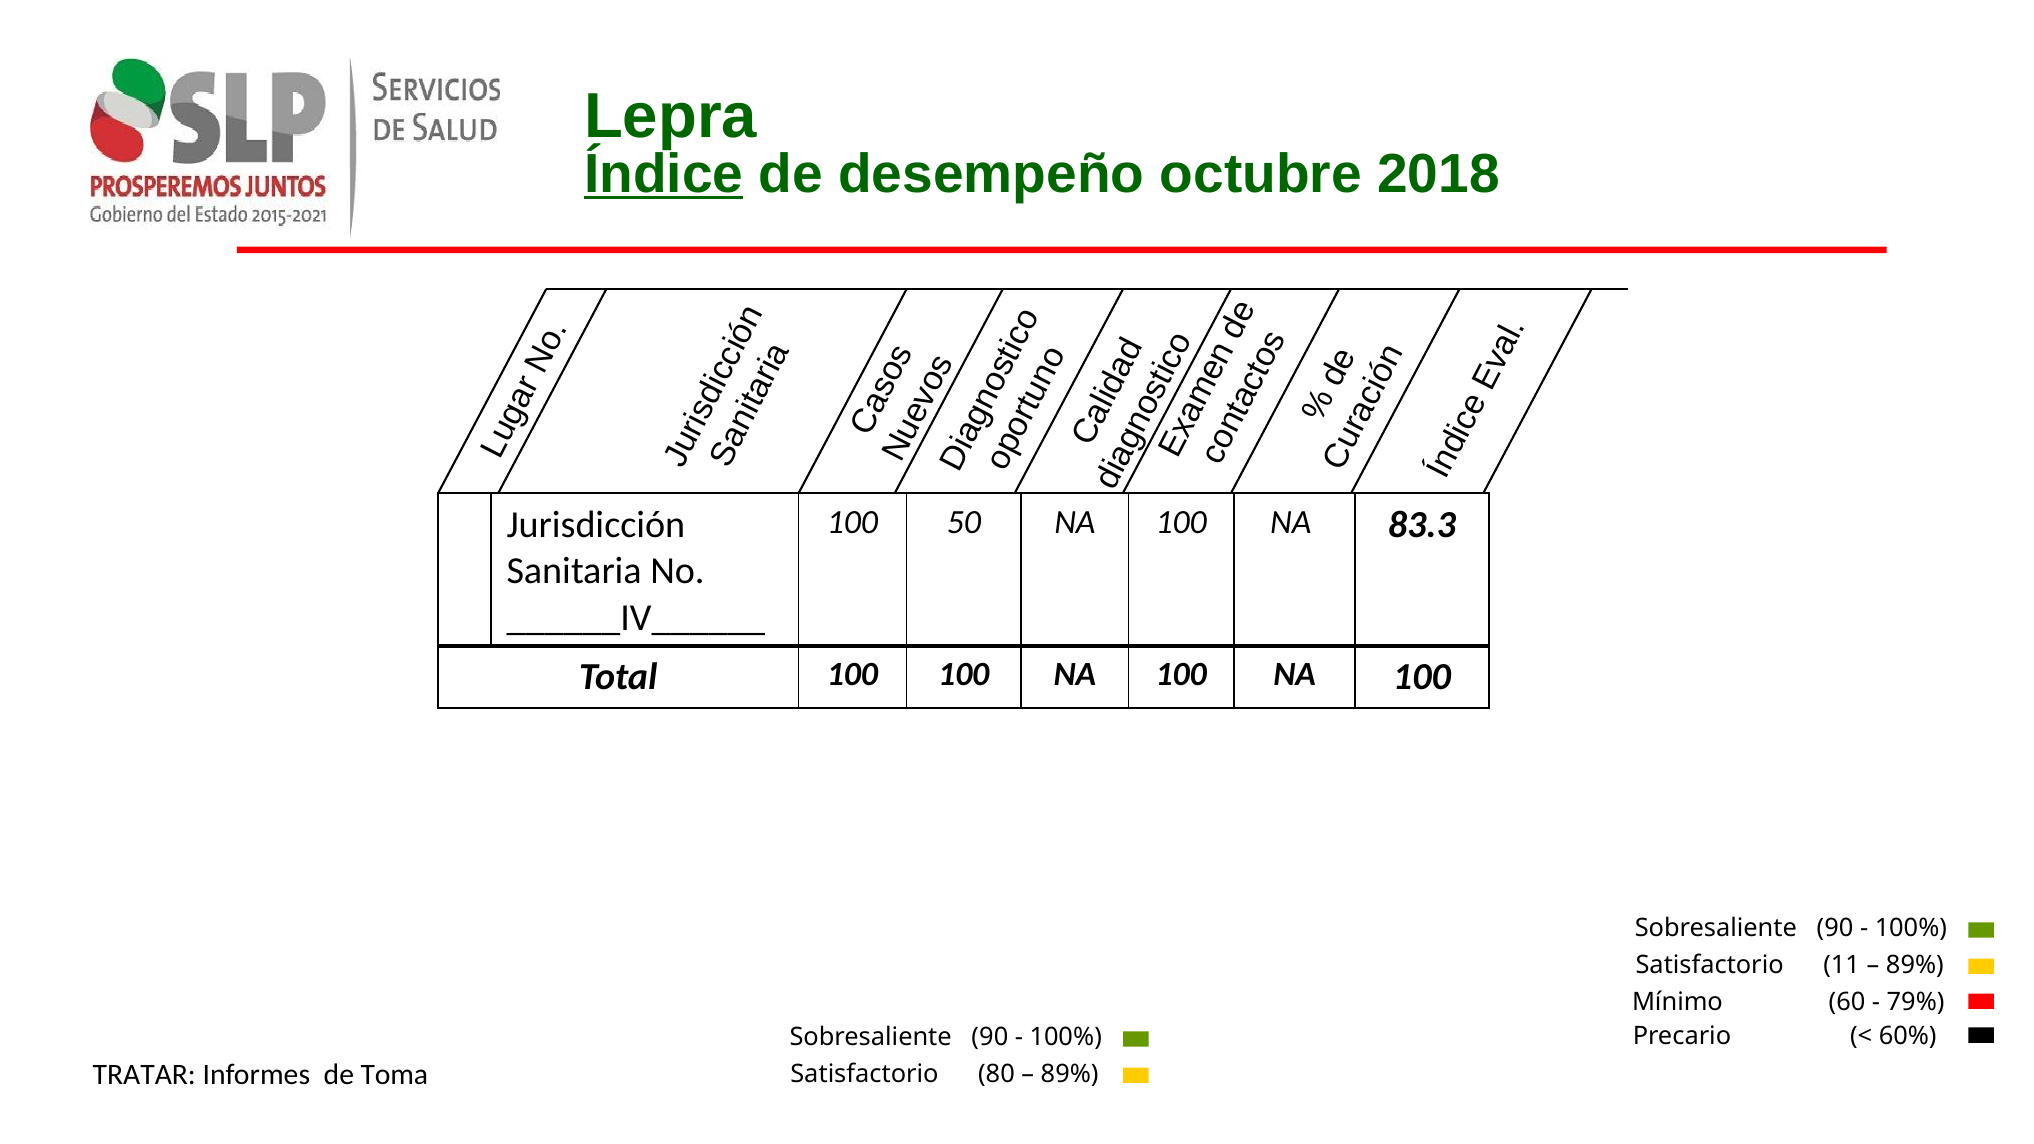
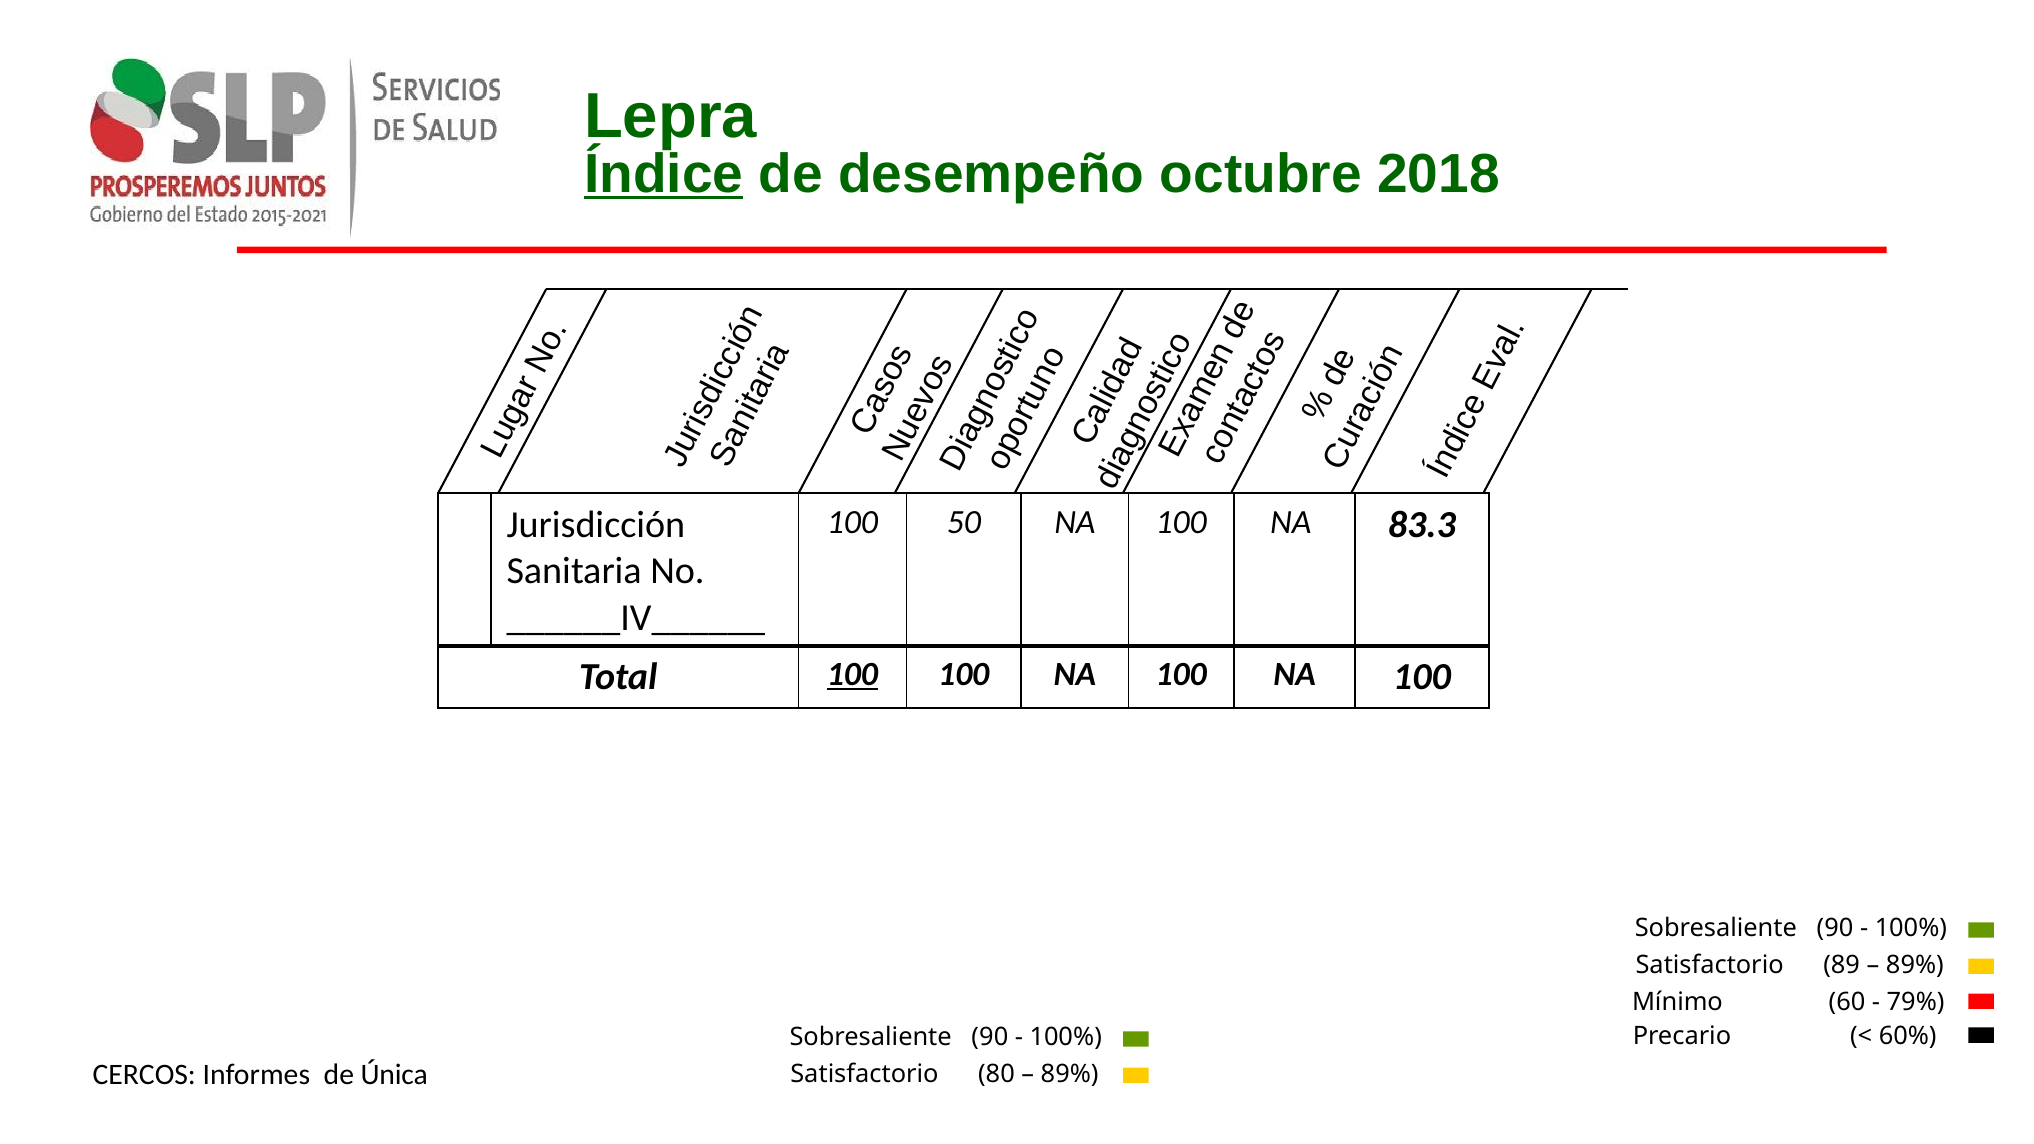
100 at (853, 675) underline: none -> present
11: 11 -> 89
TRATAR: TRATAR -> CERCOS
Toma: Toma -> Única
